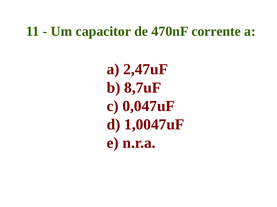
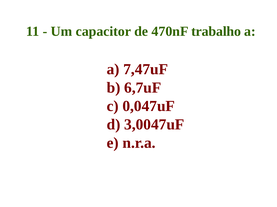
corrente: corrente -> trabalho
2,47uF: 2,47uF -> 7,47uF
8,7uF: 8,7uF -> 6,7uF
1,0047uF: 1,0047uF -> 3,0047uF
